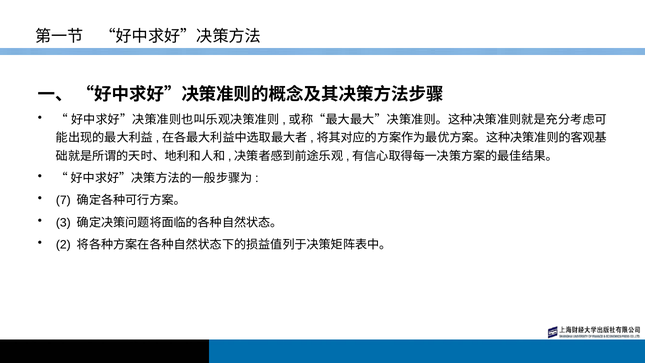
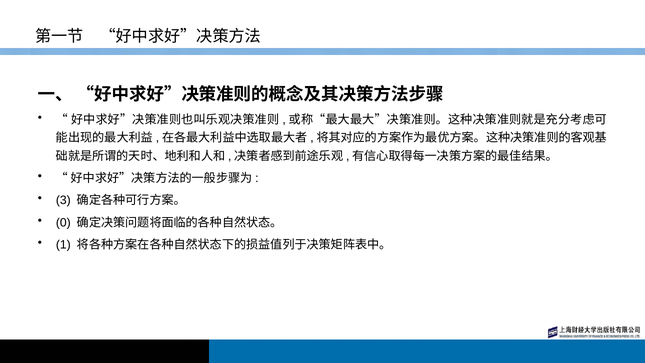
7: 7 -> 3
3: 3 -> 0
2: 2 -> 1
